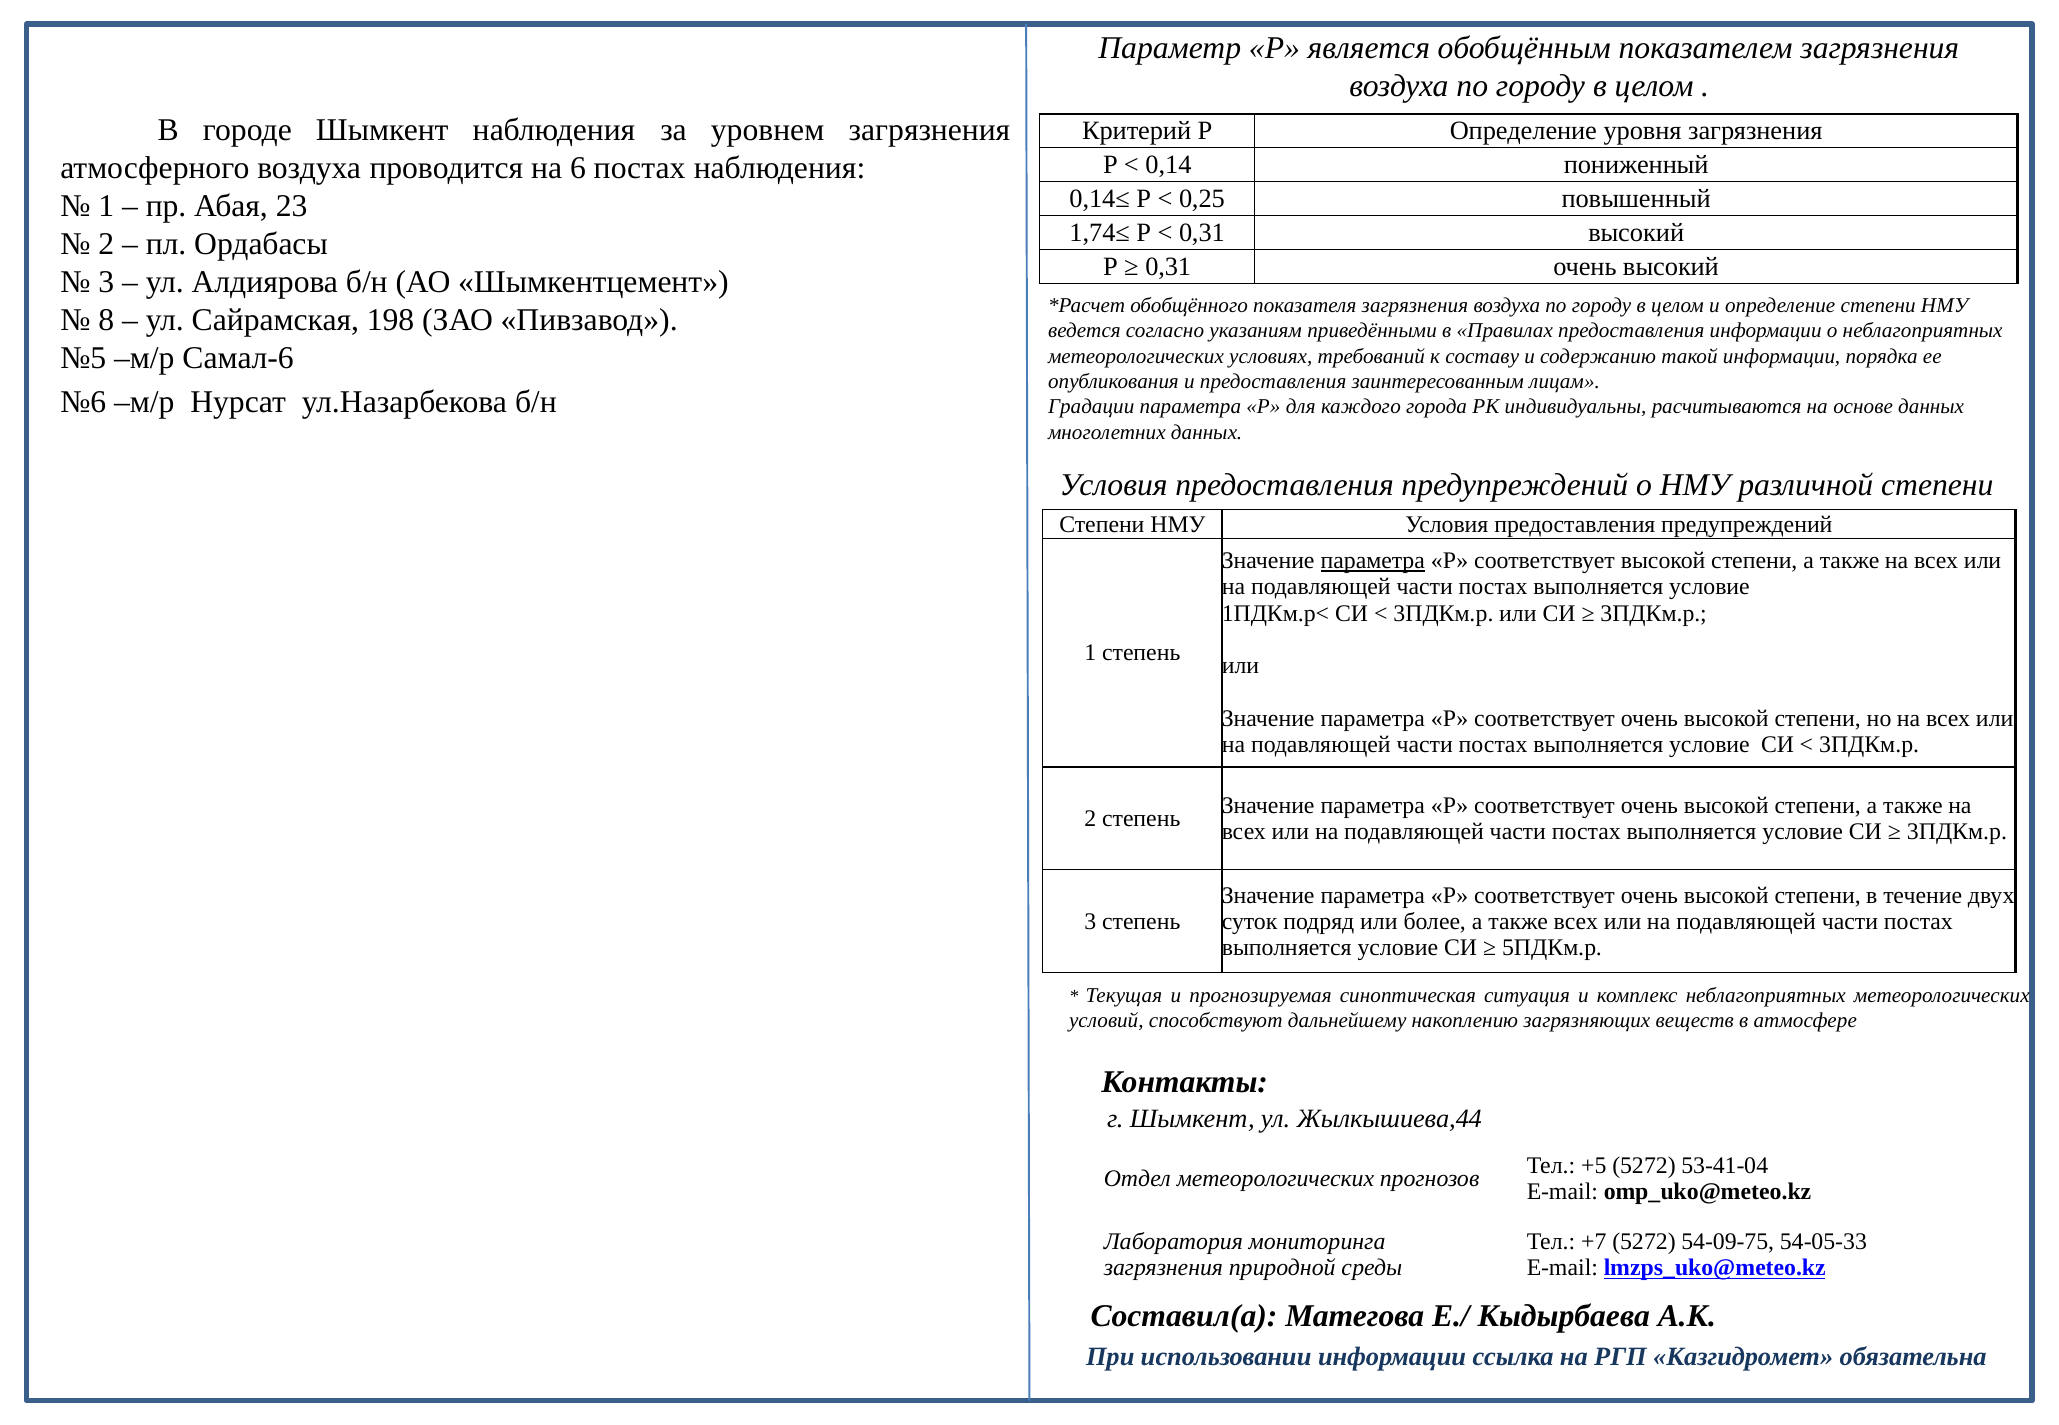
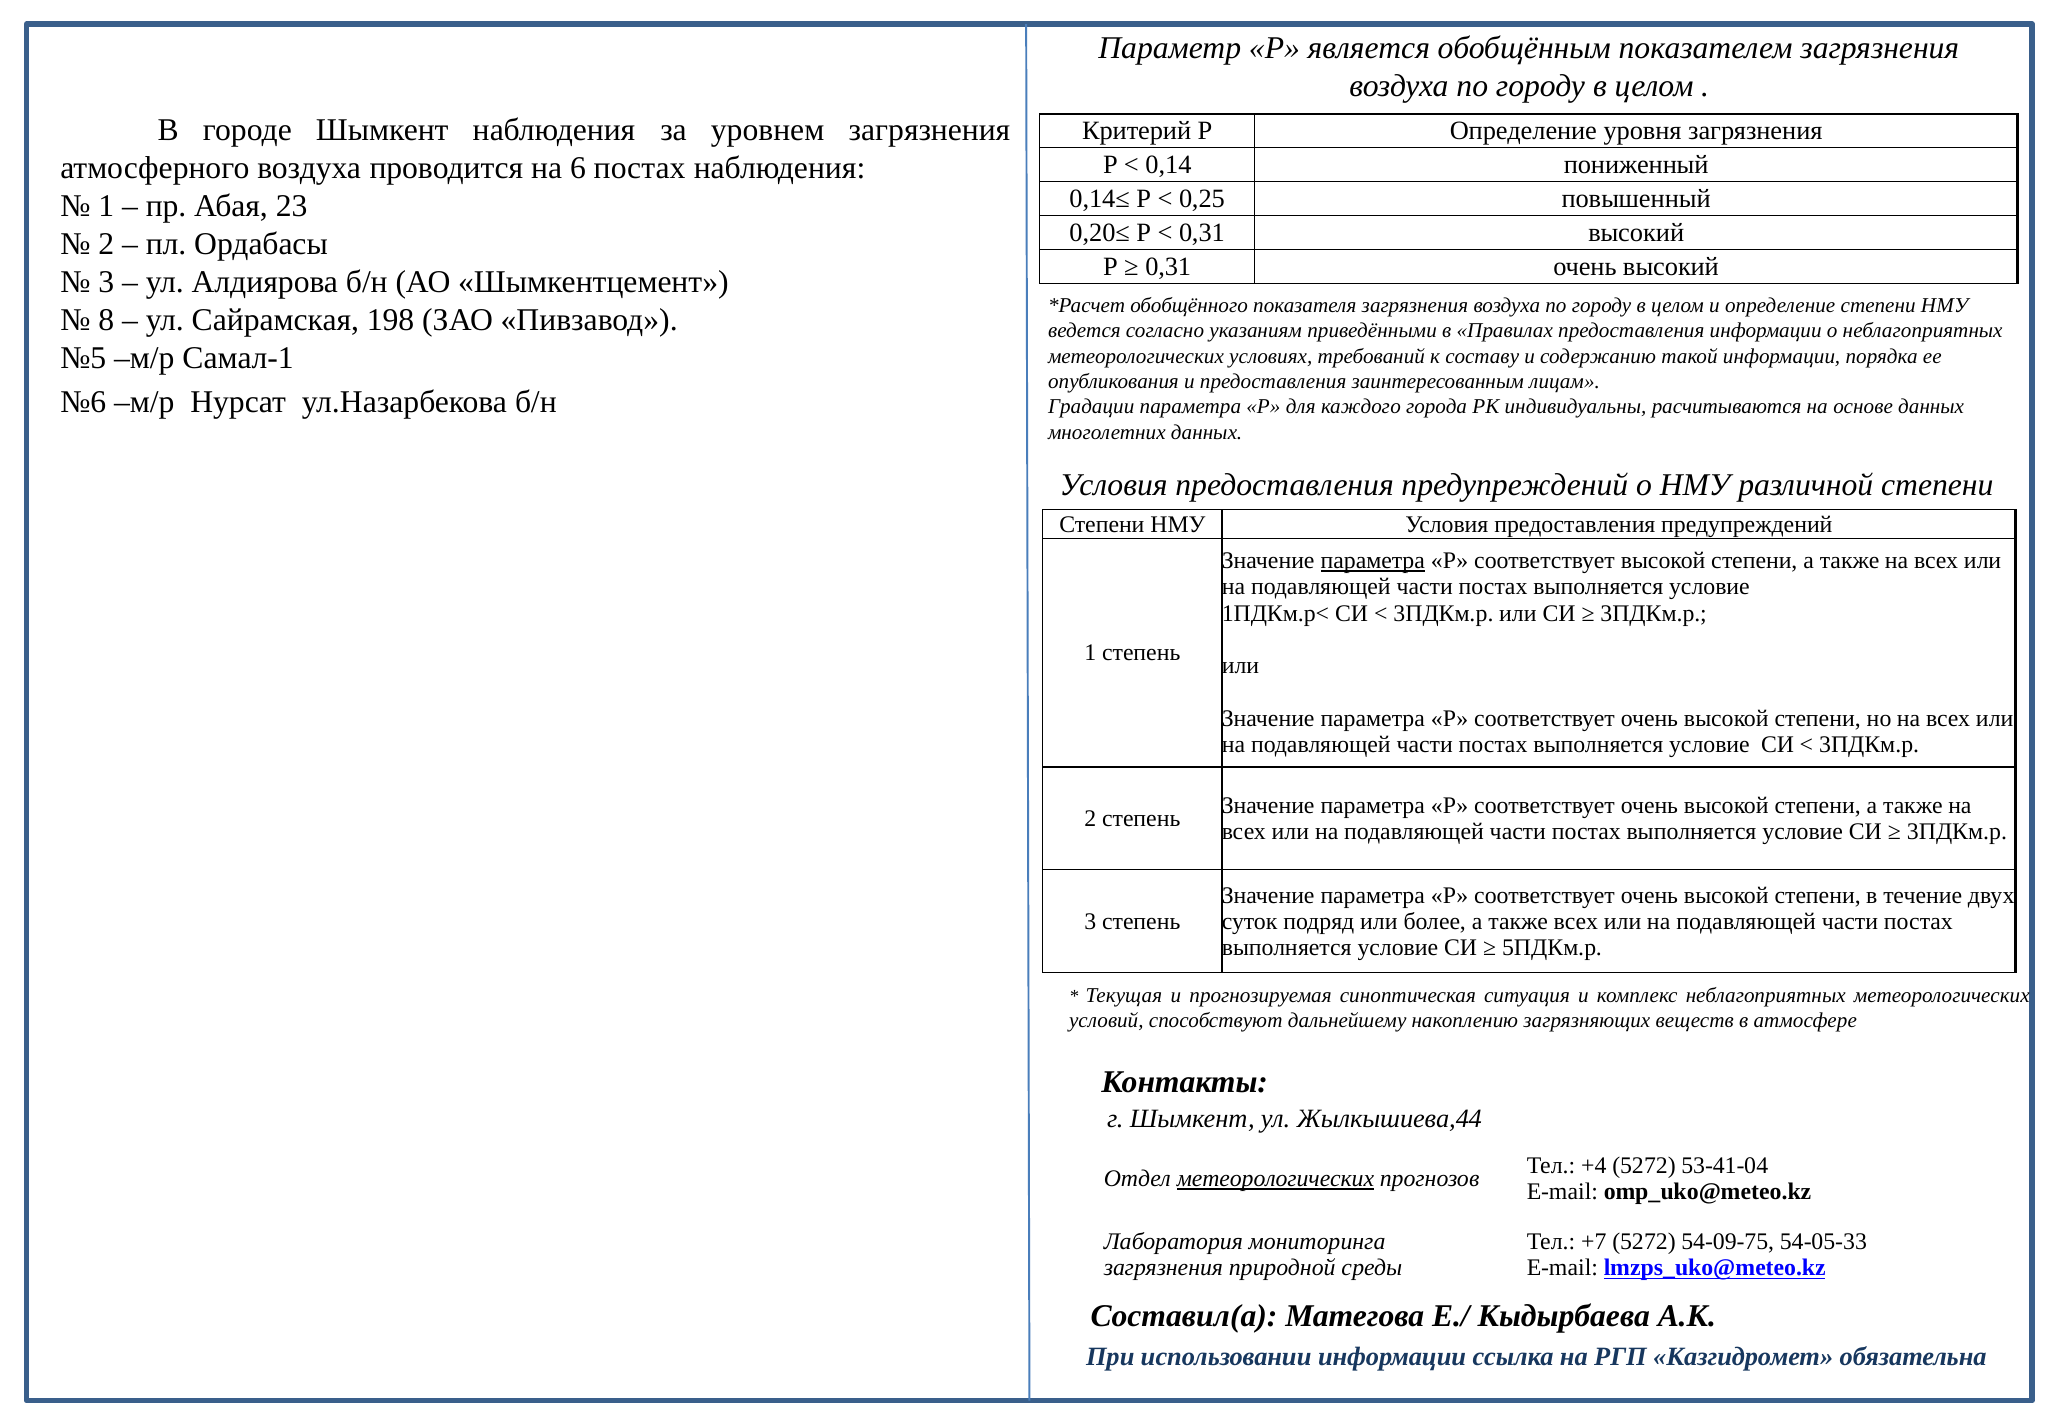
1,74≤: 1,74≤ -> 0,20≤
Самал-6: Самал-6 -> Самал-1
+5: +5 -> +4
метеорологических at (1275, 1179) underline: none -> present
